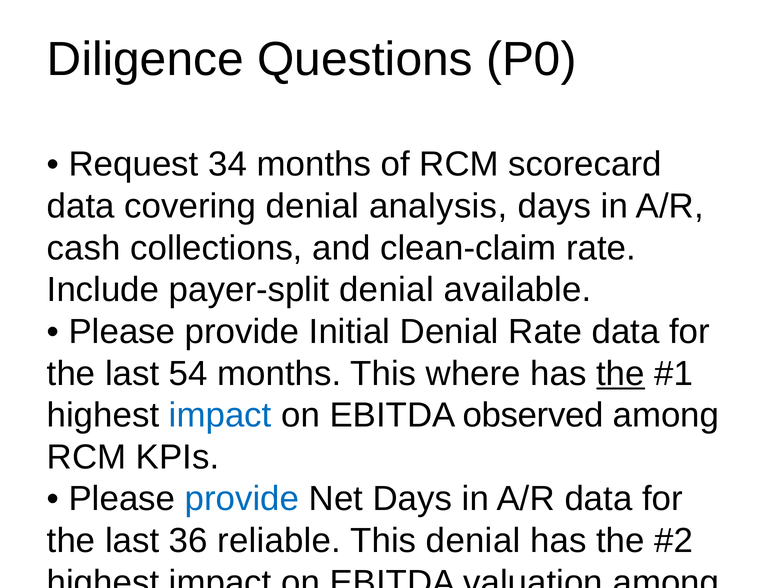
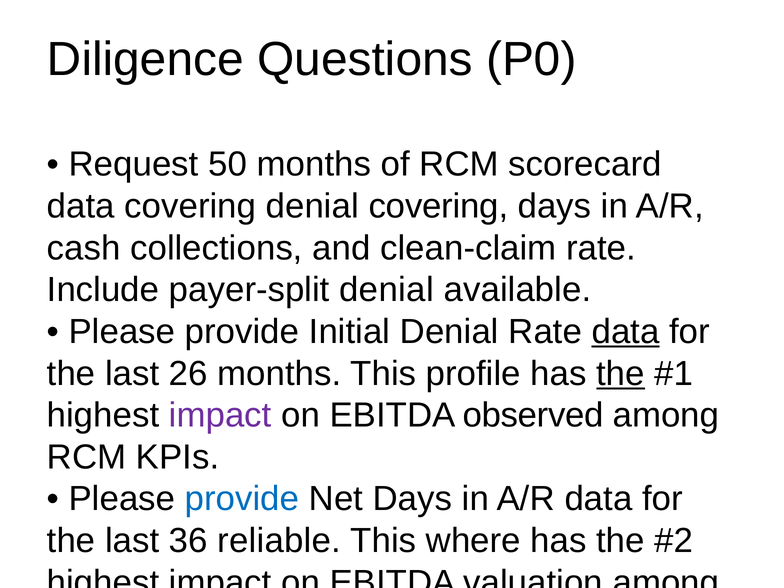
34: 34 -> 50
denial analysis: analysis -> covering
data at (626, 332) underline: none -> present
54: 54 -> 26
where: where -> profile
impact at (220, 415) colour: blue -> purple
This denial: denial -> where
